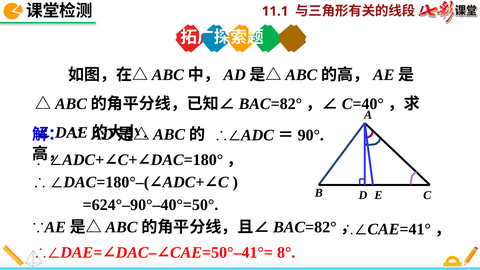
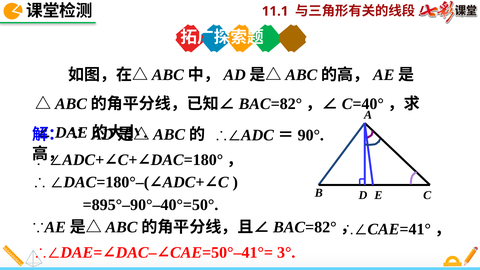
=624°–90°–40°=50°: =624°–90°–40°=50° -> =895°–90°–40°=50°
8°: 8° -> 3°
